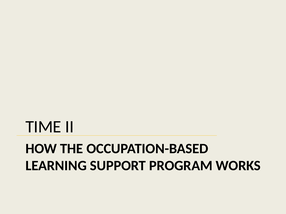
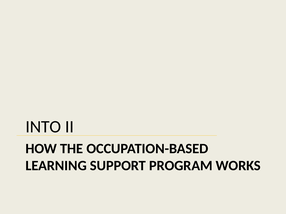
TIME: TIME -> INTO
